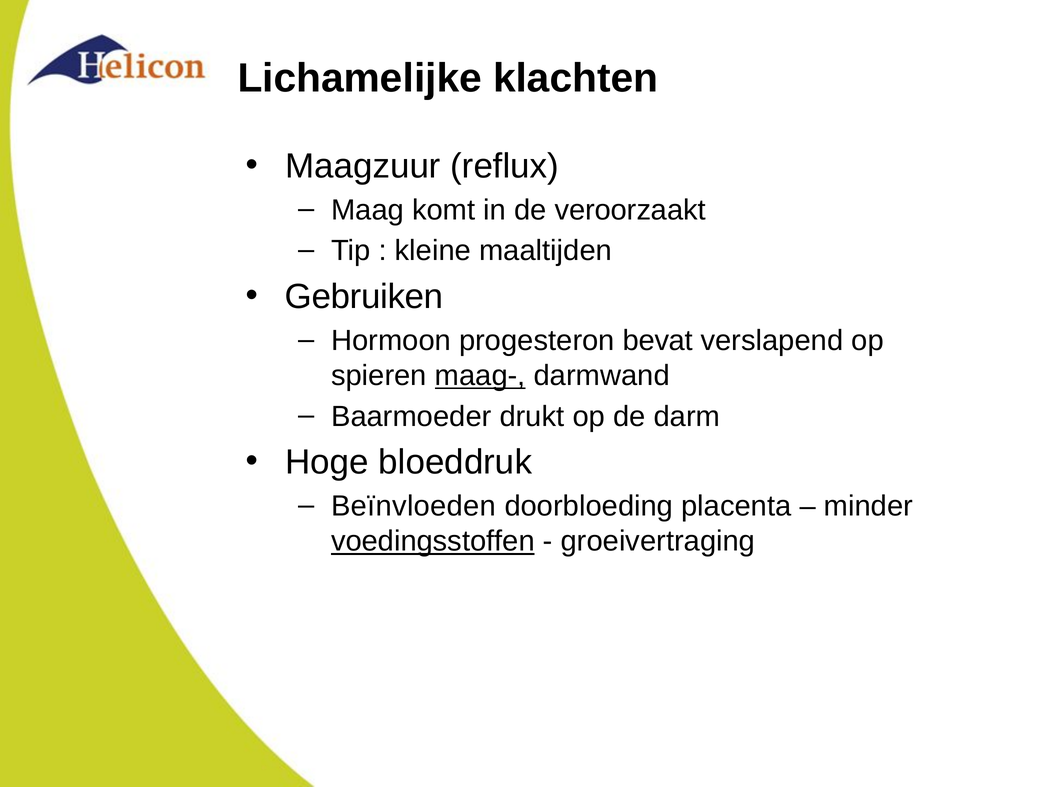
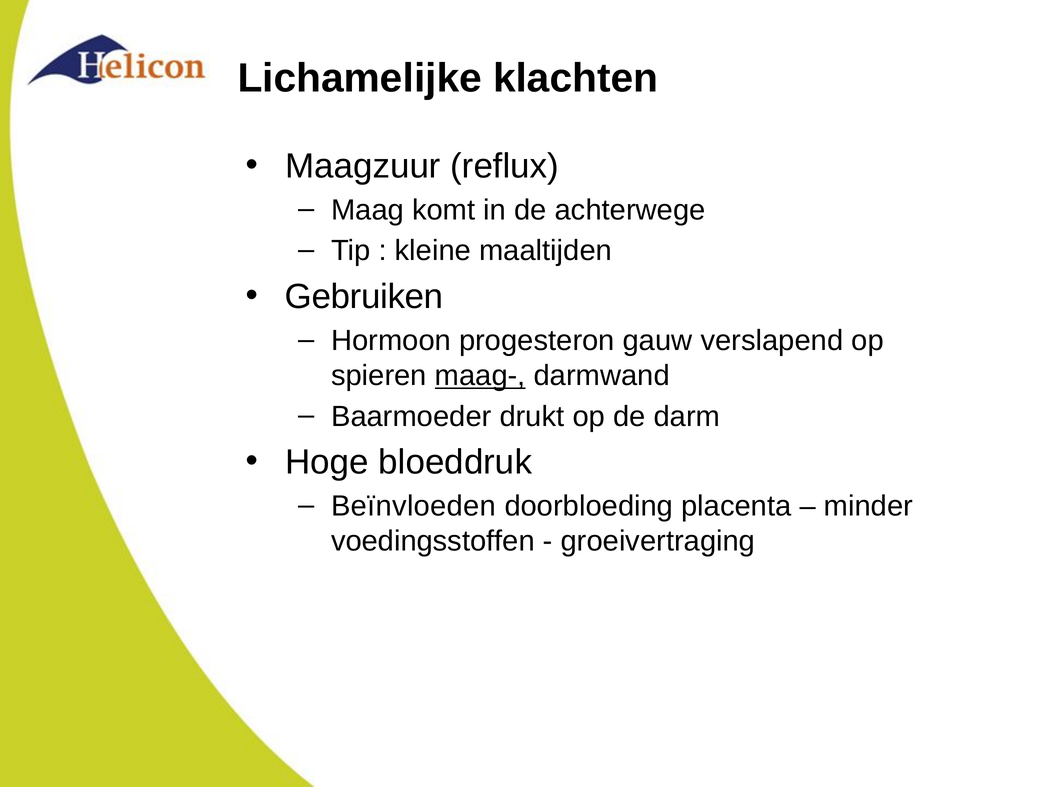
veroorzaakt: veroorzaakt -> achterwege
bevat: bevat -> gauw
voedingsstoffen underline: present -> none
